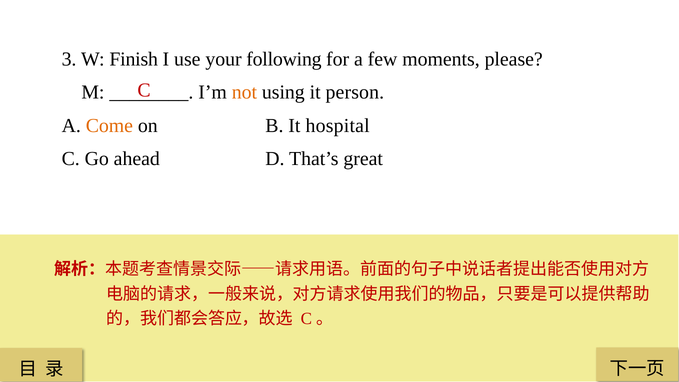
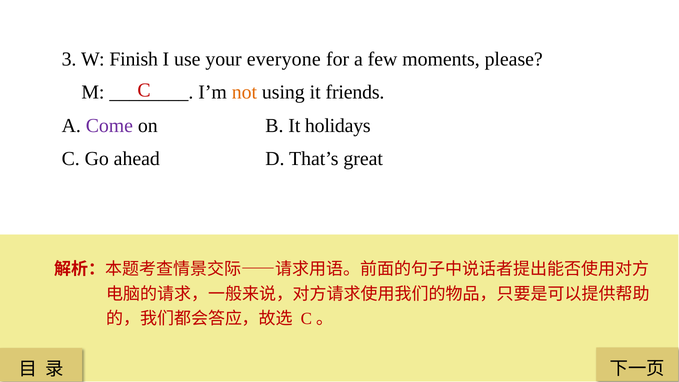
following: following -> everyone
person: person -> friends
Come colour: orange -> purple
hospital: hospital -> holidays
